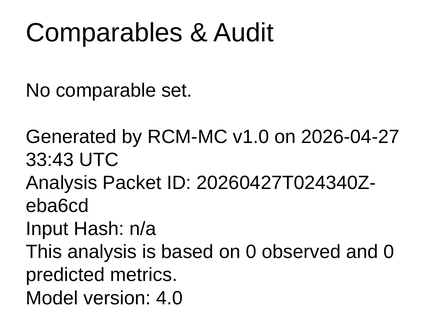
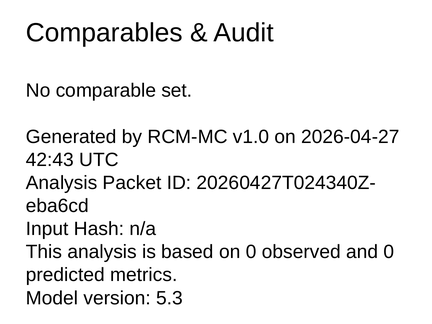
33:43: 33:43 -> 42:43
4.0: 4.0 -> 5.3
